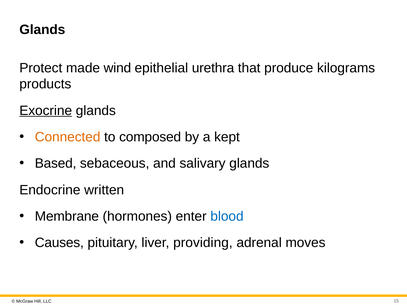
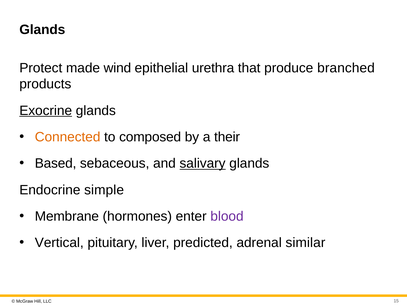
kilograms: kilograms -> branched
kept: kept -> their
salivary underline: none -> present
written: written -> simple
blood colour: blue -> purple
Causes: Causes -> Vertical
providing: providing -> predicted
moves: moves -> similar
